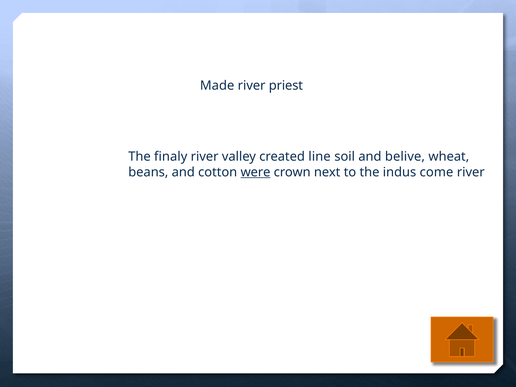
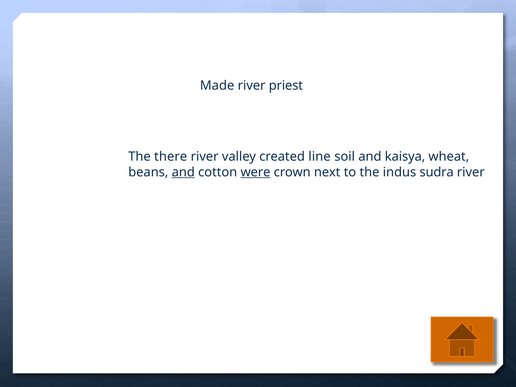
finaly: finaly -> there
belive: belive -> kaisya
and at (183, 172) underline: none -> present
come: come -> sudra
